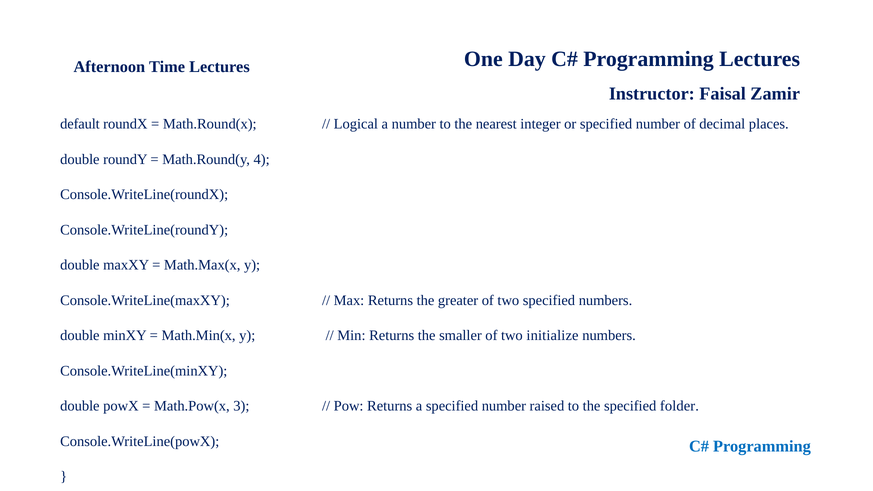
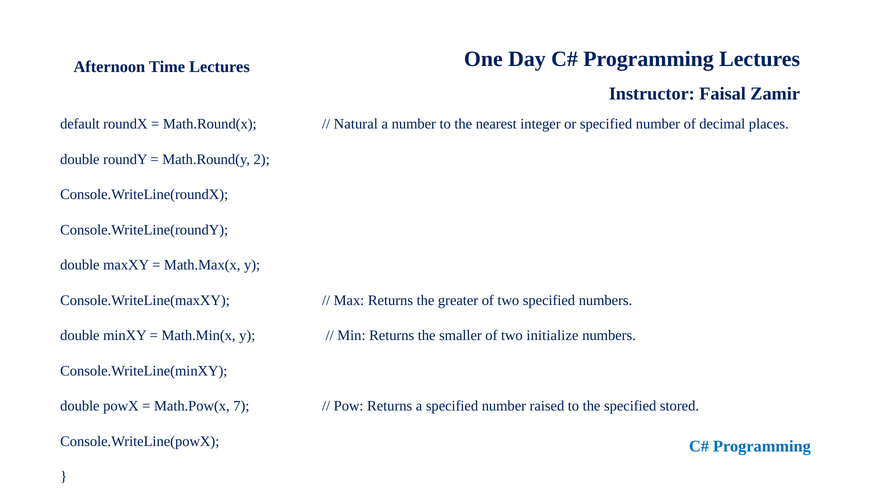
Logical: Logical -> Natural
4: 4 -> 2
3: 3 -> 7
folder: folder -> stored
